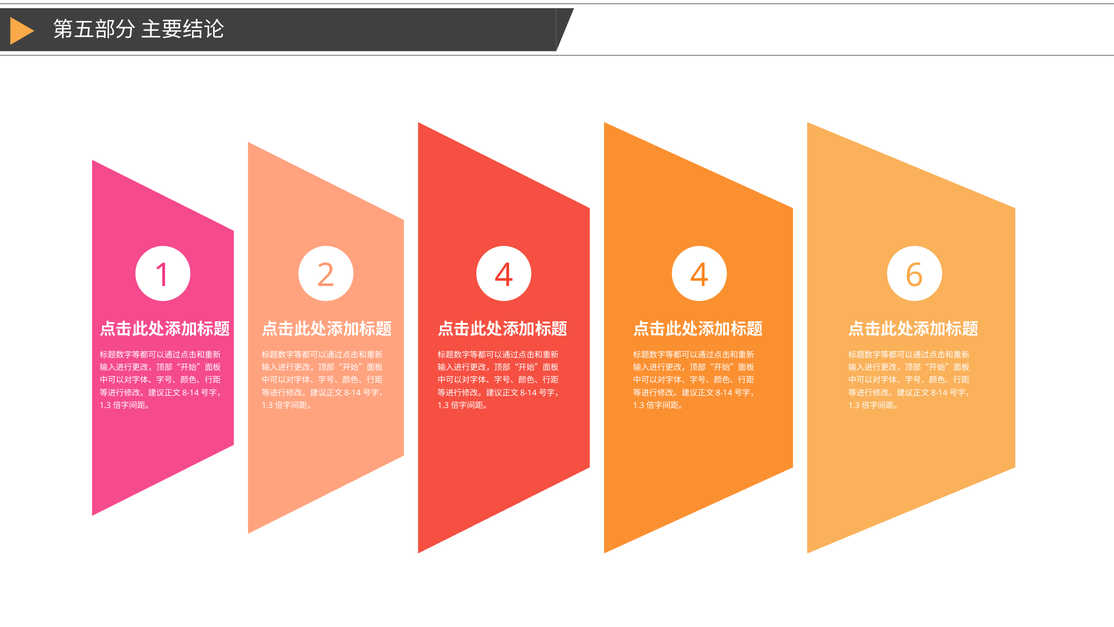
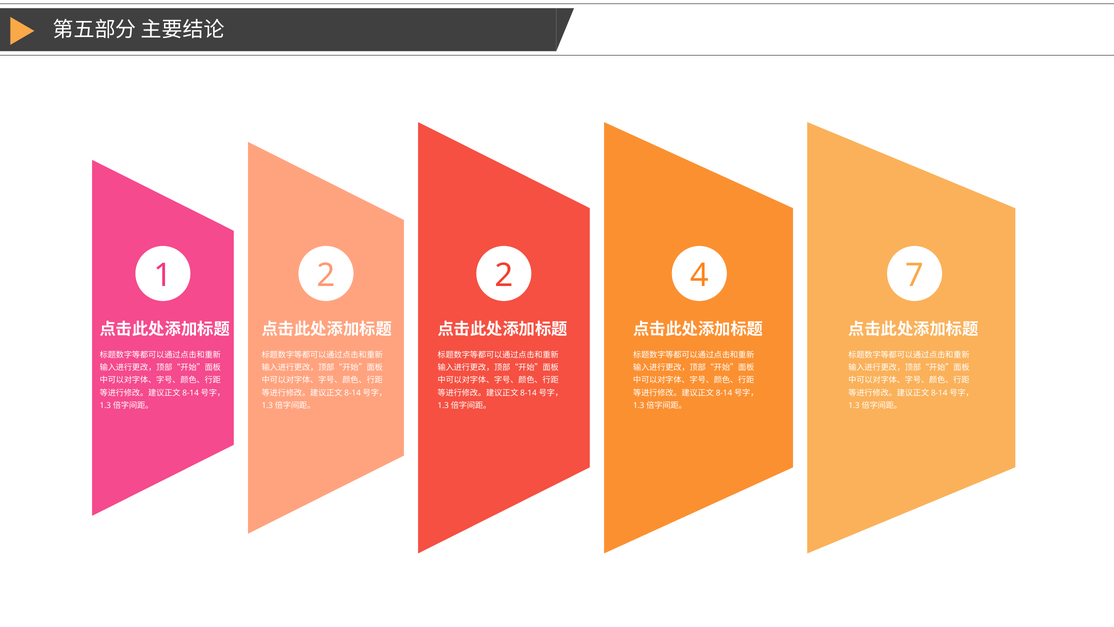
2 4: 4 -> 2
6: 6 -> 7
